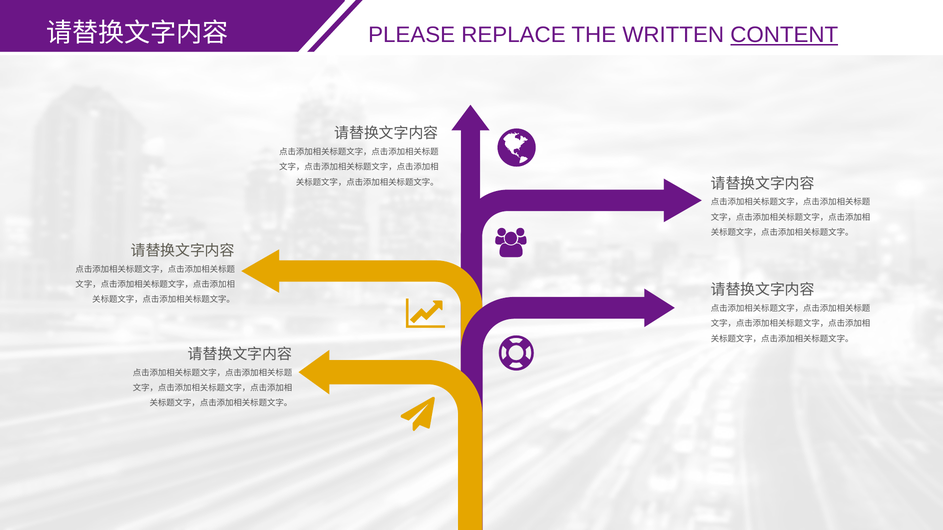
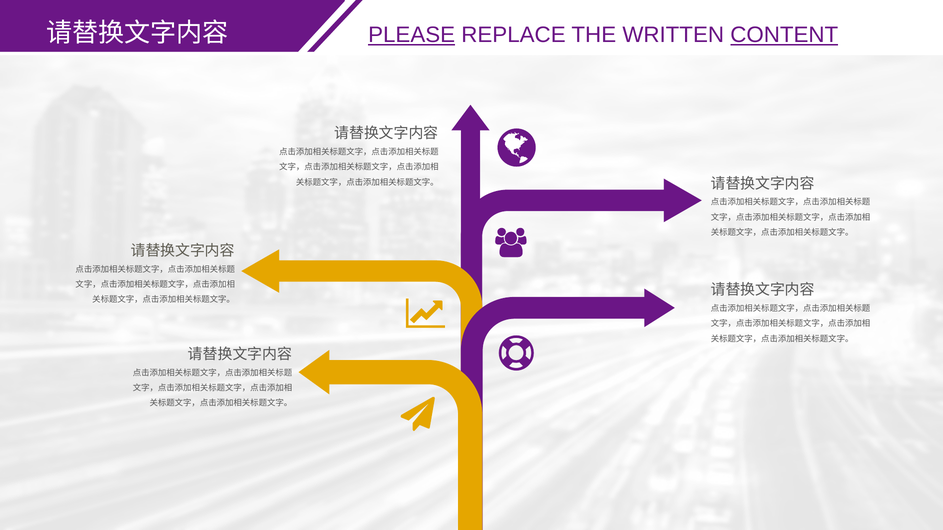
PLEASE underline: none -> present
